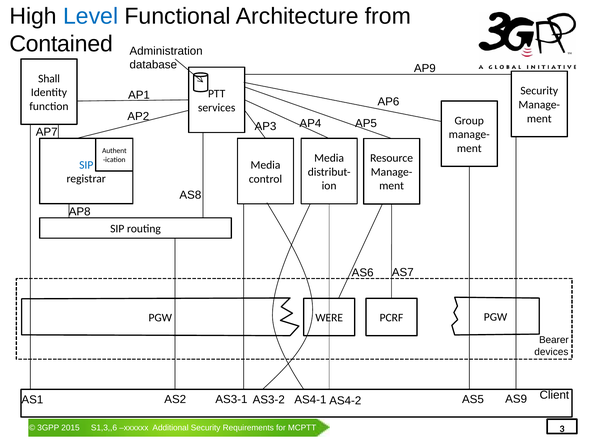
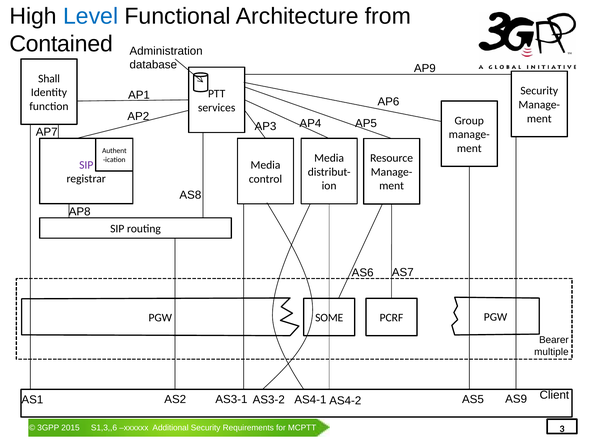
SIP at (86, 165) colour: blue -> purple
WERE: WERE -> SOME
devices: devices -> multiple
